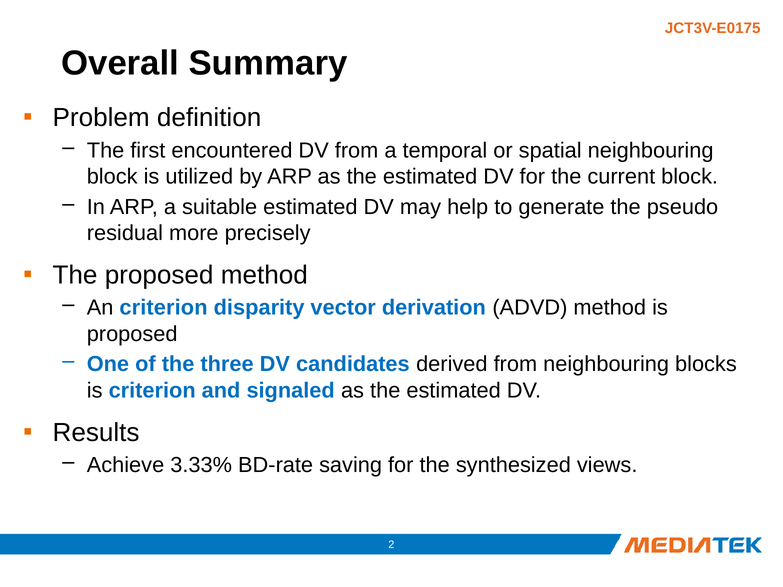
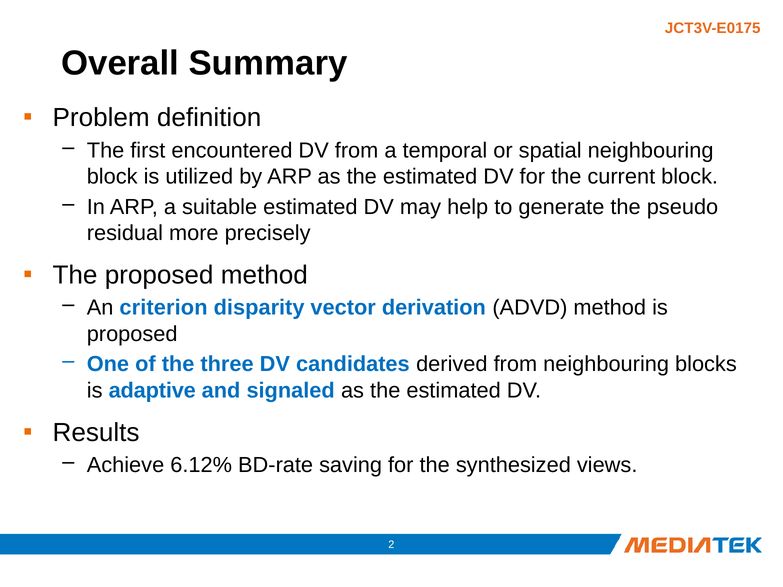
is criterion: criterion -> adaptive
3.33%: 3.33% -> 6.12%
